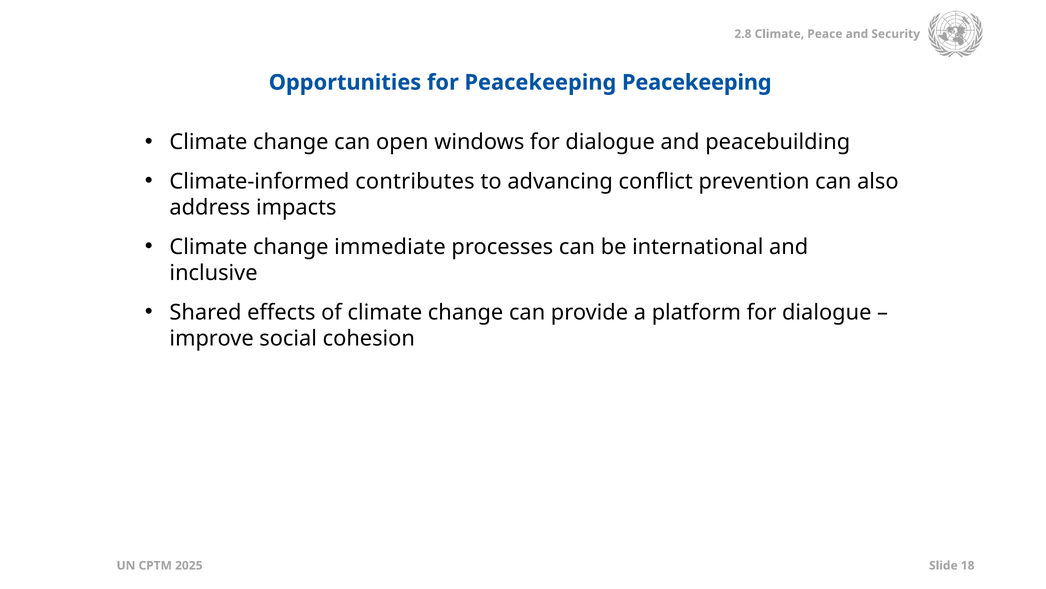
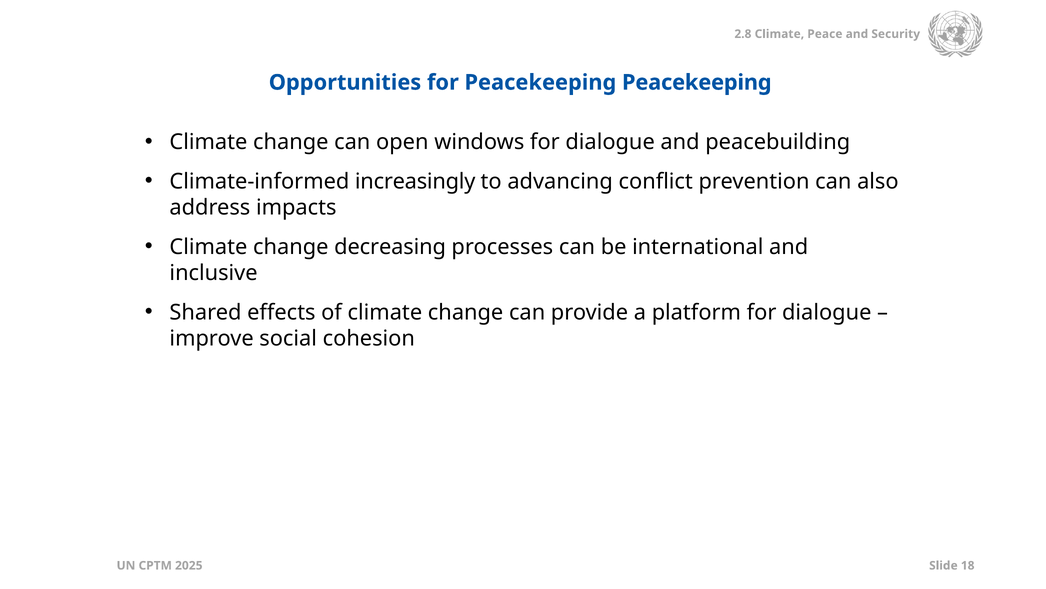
contributes: contributes -> increasingly
immediate: immediate -> decreasing
